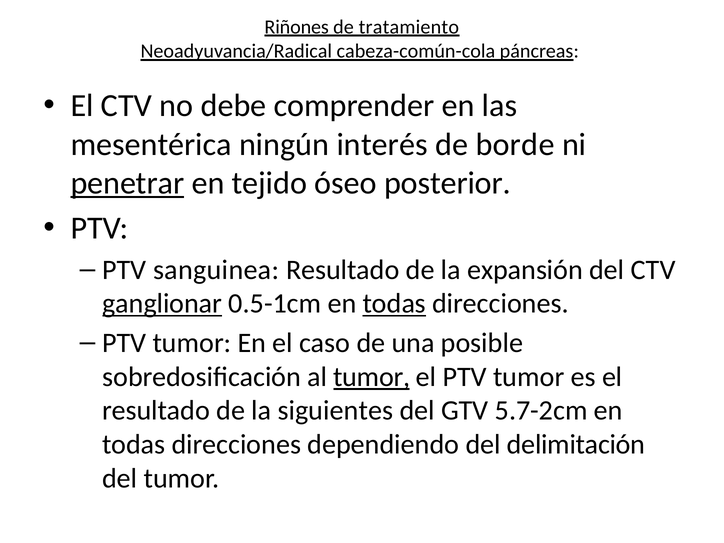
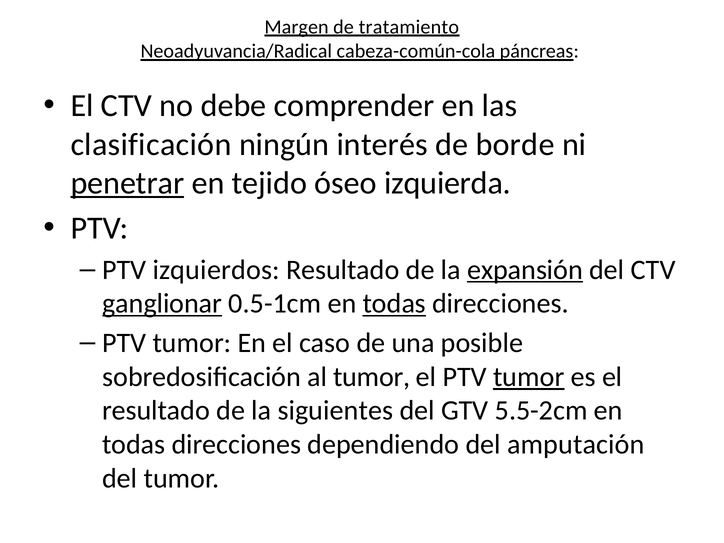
Riñones: Riñones -> Margen
mesentérica: mesentérica -> clasificación
posterior: posterior -> izquierda
sanguinea: sanguinea -> izquierdos
expansión underline: none -> present
tumor at (372, 377) underline: present -> none
tumor at (529, 377) underline: none -> present
5.7-2cm: 5.7-2cm -> 5.5-2cm
delimitación: delimitación -> amputación
